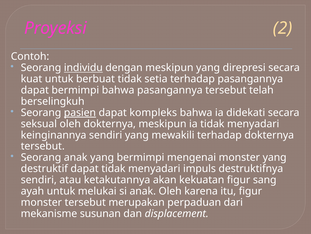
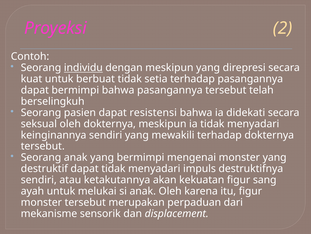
pasien underline: present -> none
kompleks: kompleks -> resistensi
susunan: susunan -> sensorik
